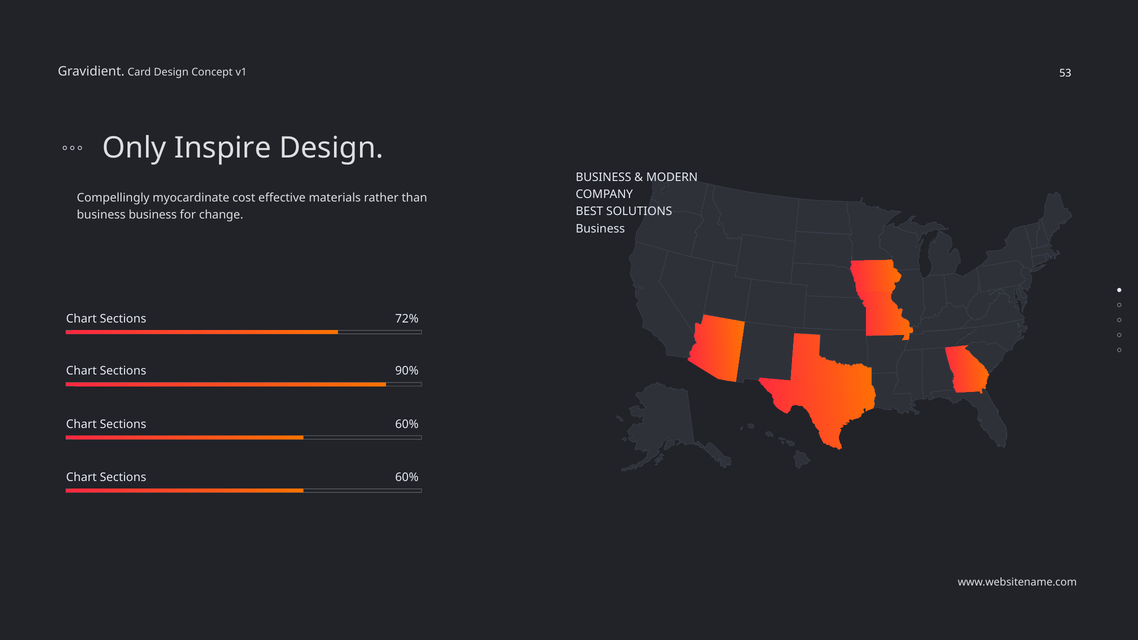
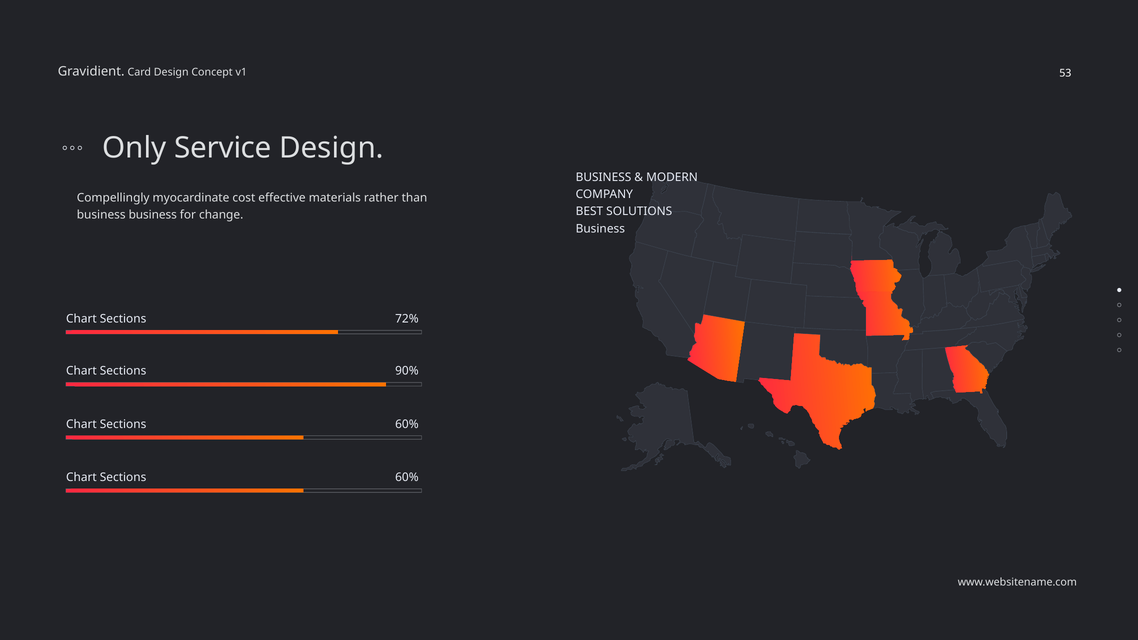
Inspire: Inspire -> Service
